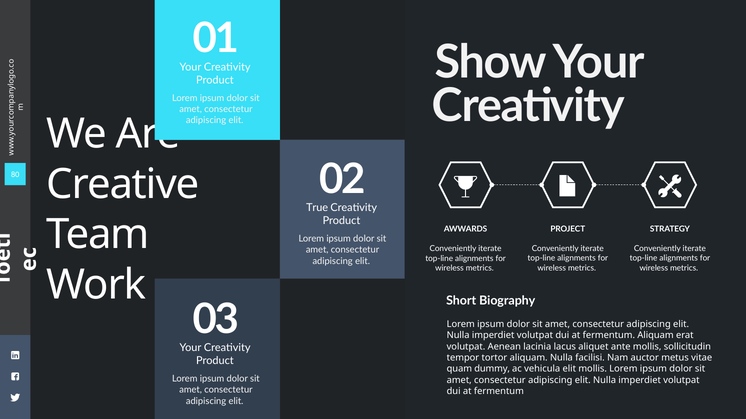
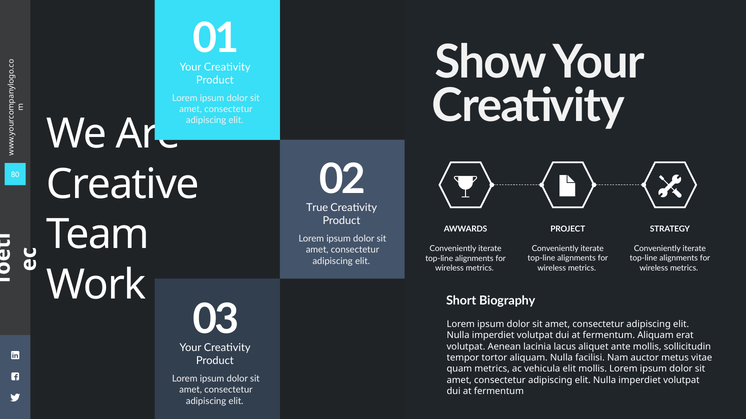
quam dummy: dummy -> metrics
